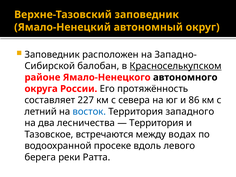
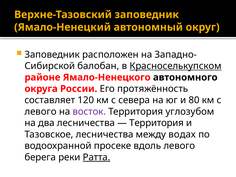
227: 227 -> 120
86: 86 -> 80
летний at (41, 112): летний -> левого
восток colour: blue -> purple
западного: западного -> углозубом
Тазовское встречаются: встречаются -> лесничества
Ратта underline: none -> present
